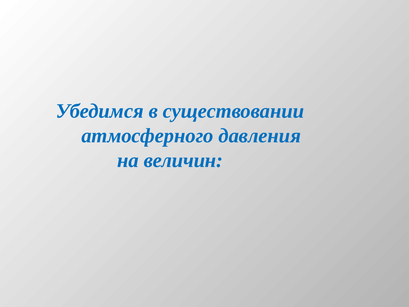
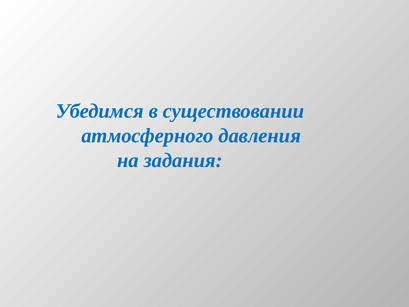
величин: величин -> задания
